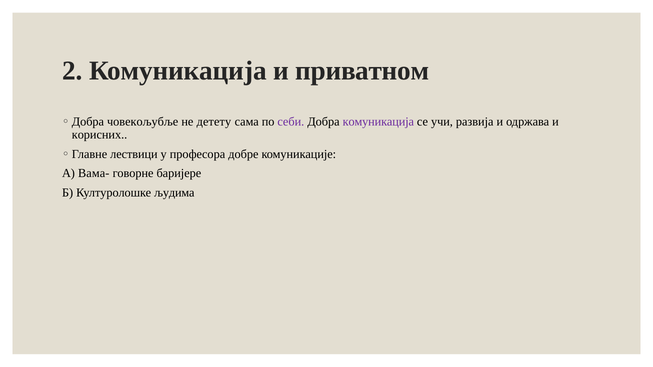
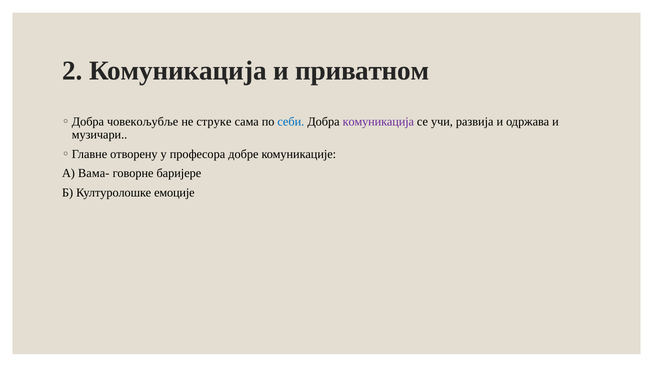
детету: детету -> струке
себи colour: purple -> blue
корисних: корисних -> музичари
лествици: лествици -> отворену
људима: људима -> емоцијe
